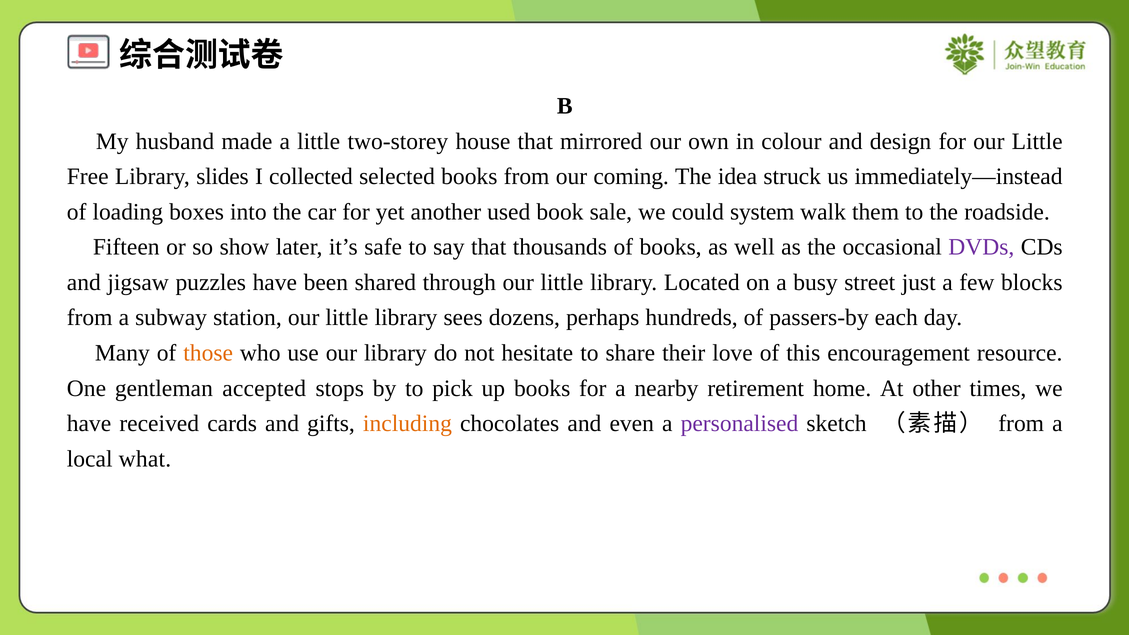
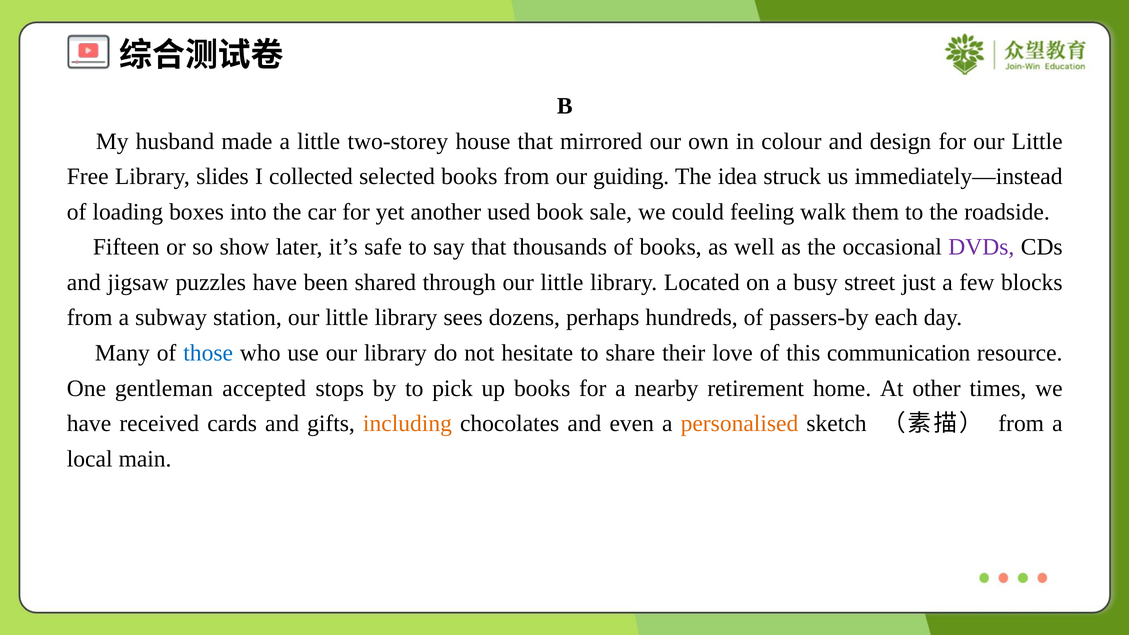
coming: coming -> guiding
system: system -> feeling
those colour: orange -> blue
encouragement: encouragement -> communication
personalised colour: purple -> orange
what: what -> main
